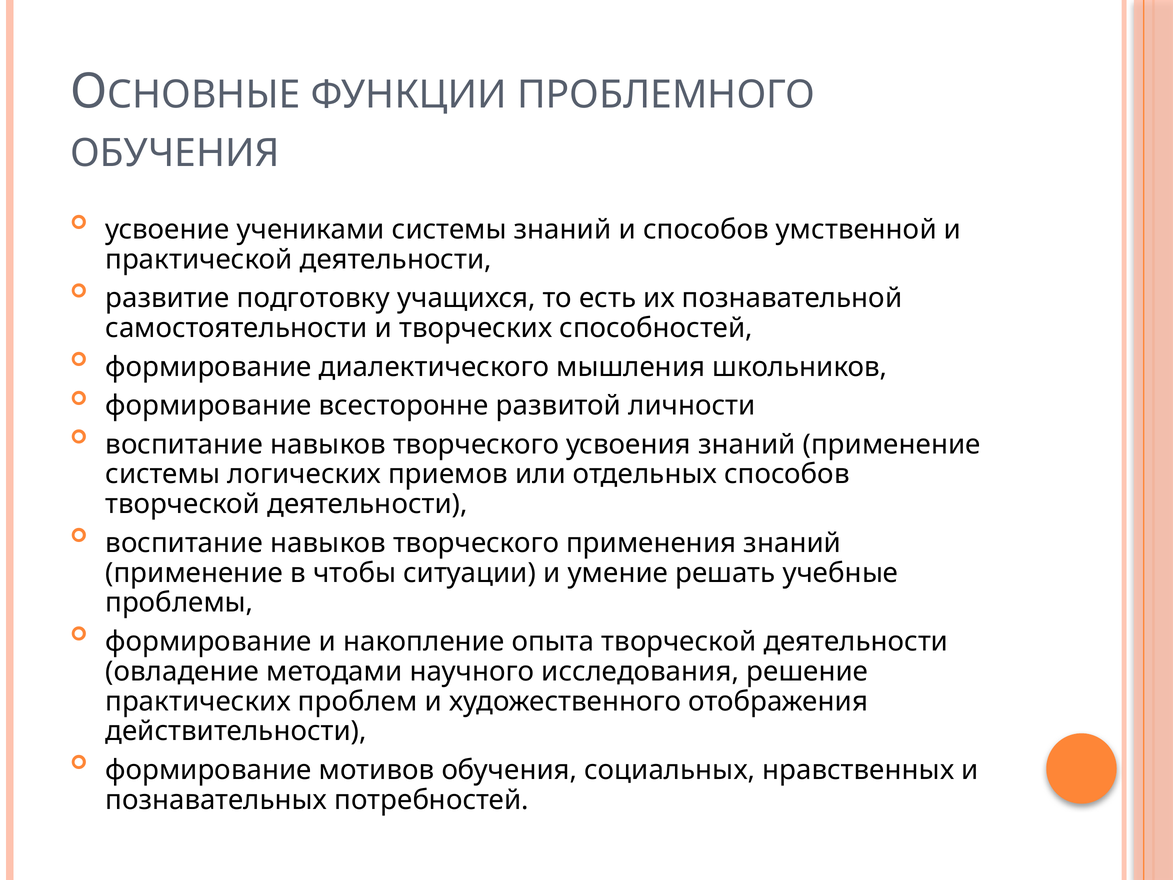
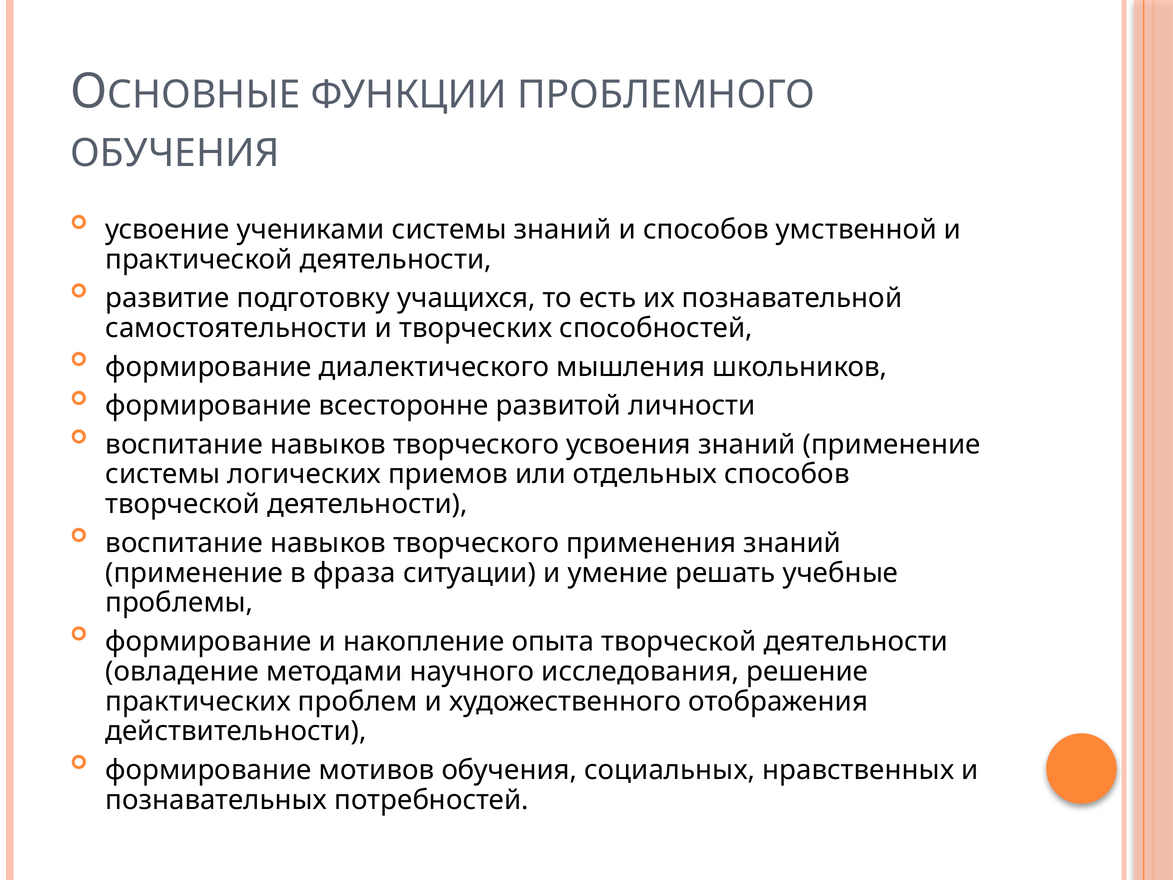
чтобы: чтобы -> фраза
